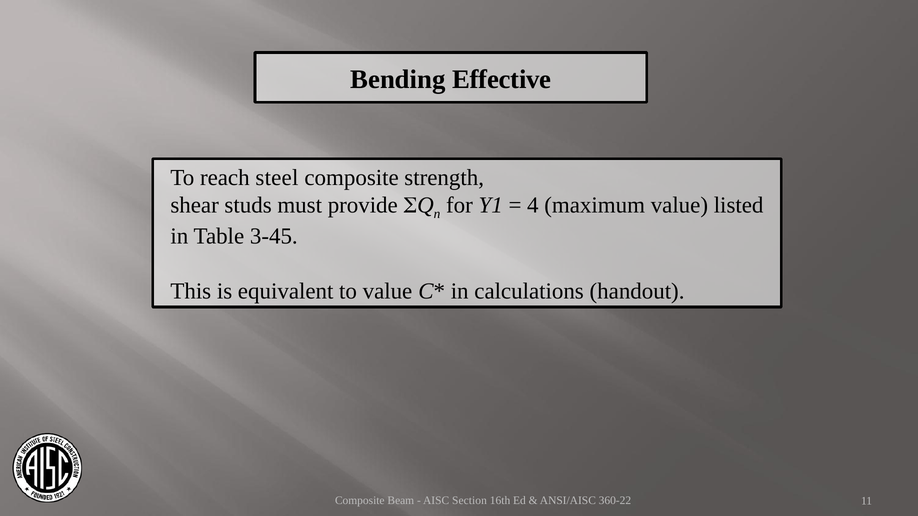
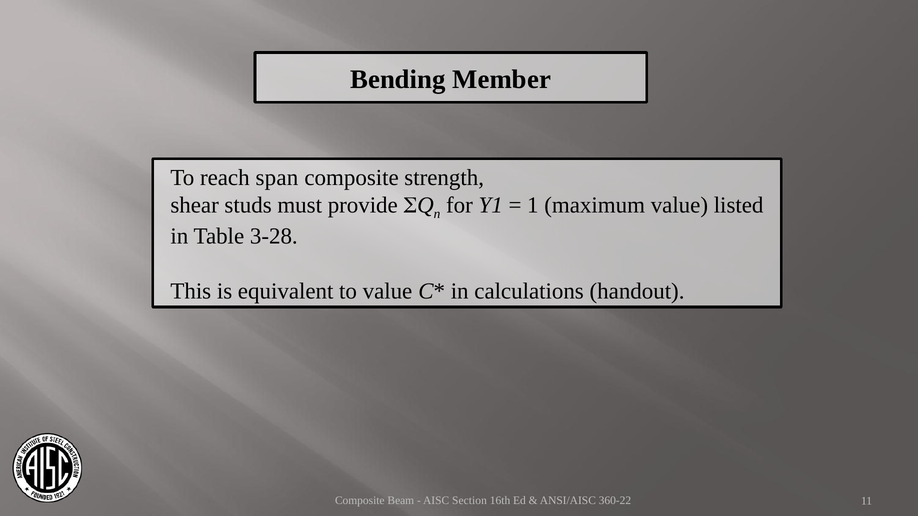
Effective: Effective -> Member
steel: steel -> span
4: 4 -> 1
3-45: 3-45 -> 3-28
